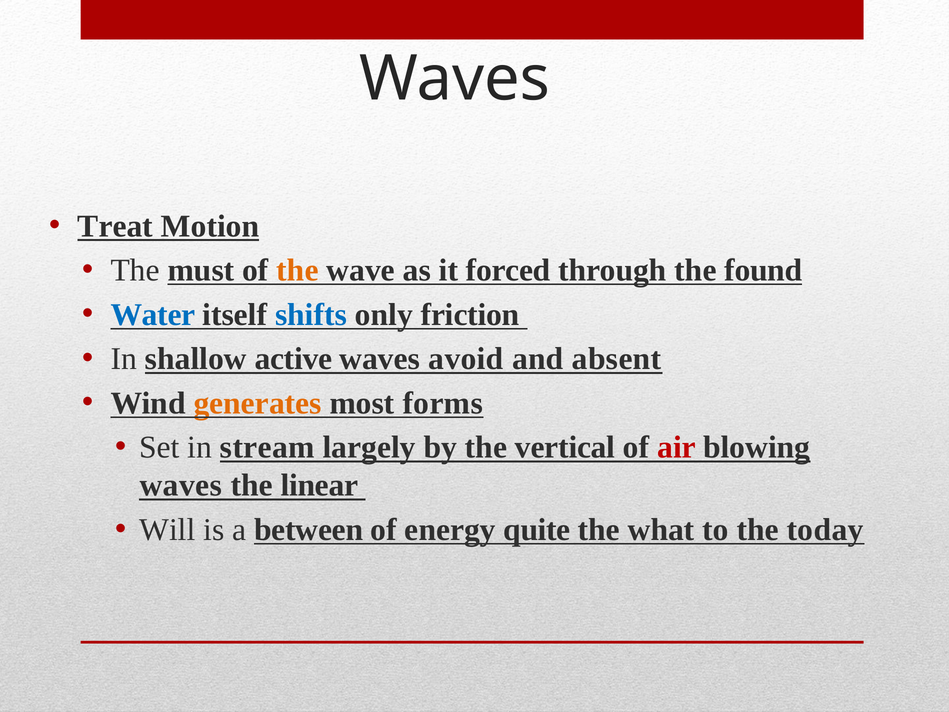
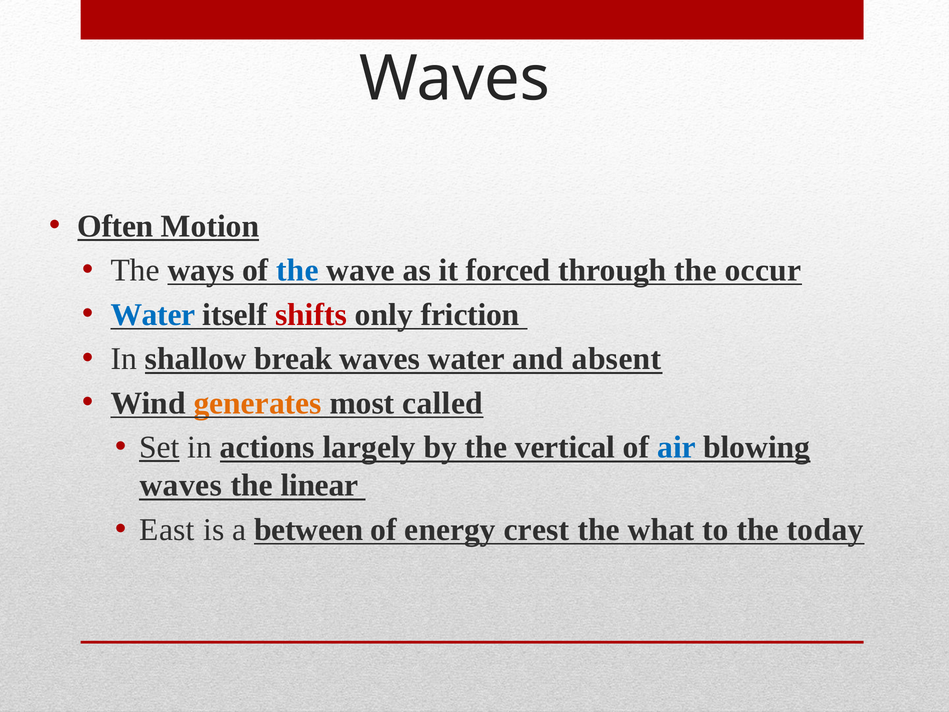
Treat: Treat -> Often
must: must -> ways
the at (297, 270) colour: orange -> blue
found: found -> occur
shifts colour: blue -> red
active: active -> break
waves avoid: avoid -> water
forms: forms -> called
Set underline: none -> present
stream: stream -> actions
air colour: red -> blue
Will: Will -> East
quite: quite -> crest
